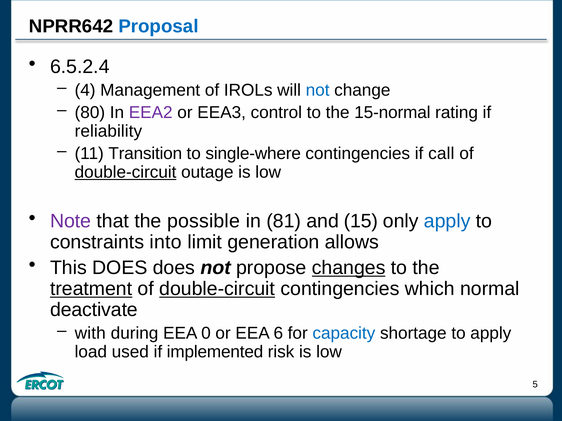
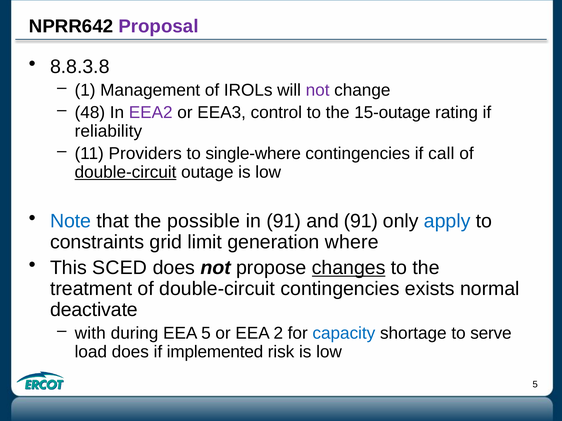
Proposal colour: blue -> purple
6.5.2.4: 6.5.2.4 -> 8.8.3.8
4: 4 -> 1
not at (318, 90) colour: blue -> purple
80: 80 -> 48
15-normal: 15-normal -> 15-outage
Transition: Transition -> Providers
Note colour: purple -> blue
in 81: 81 -> 91
and 15: 15 -> 91
into: into -> grid
allows: allows -> where
This DOES: DOES -> SCED
treatment underline: present -> none
double-circuit at (217, 289) underline: present -> none
which: which -> exists
EEA 0: 0 -> 5
6: 6 -> 2
to apply: apply -> serve
load used: used -> does
